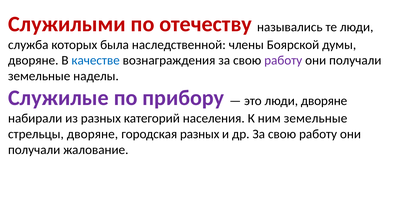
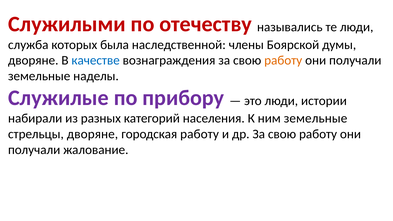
работу at (283, 60) colour: purple -> orange
люди дворяне: дворяне -> истории
городская разных: разных -> работу
